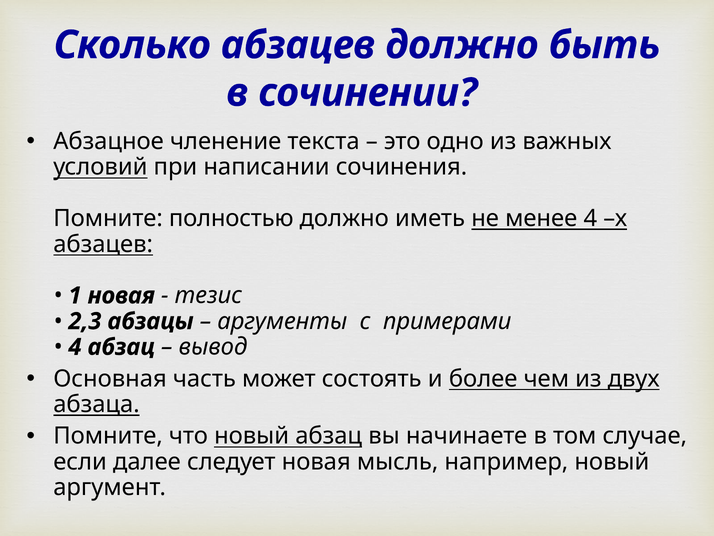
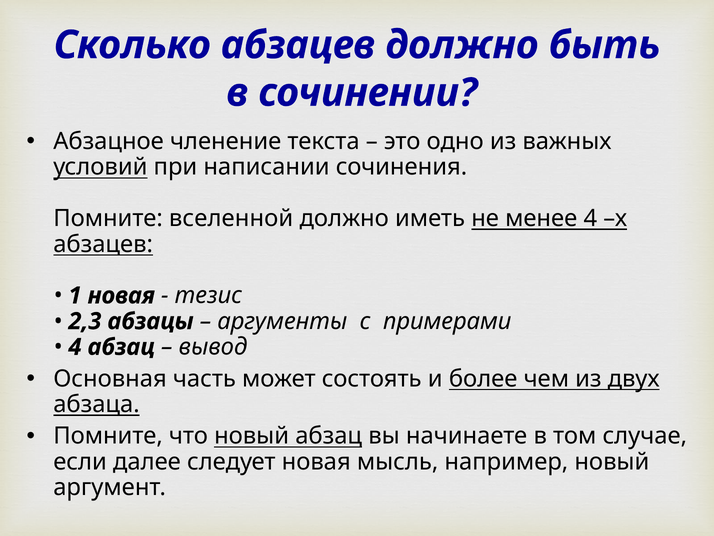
полностью: полностью -> вселенной
